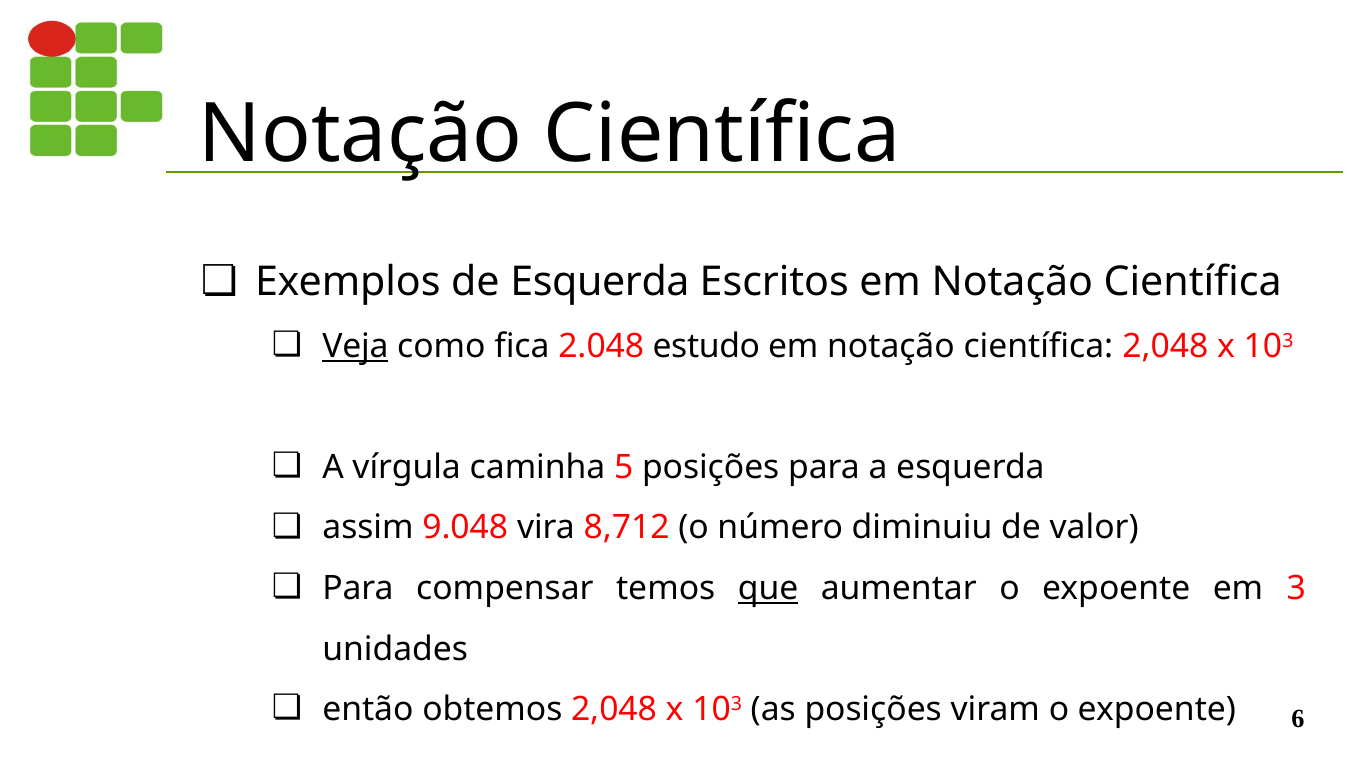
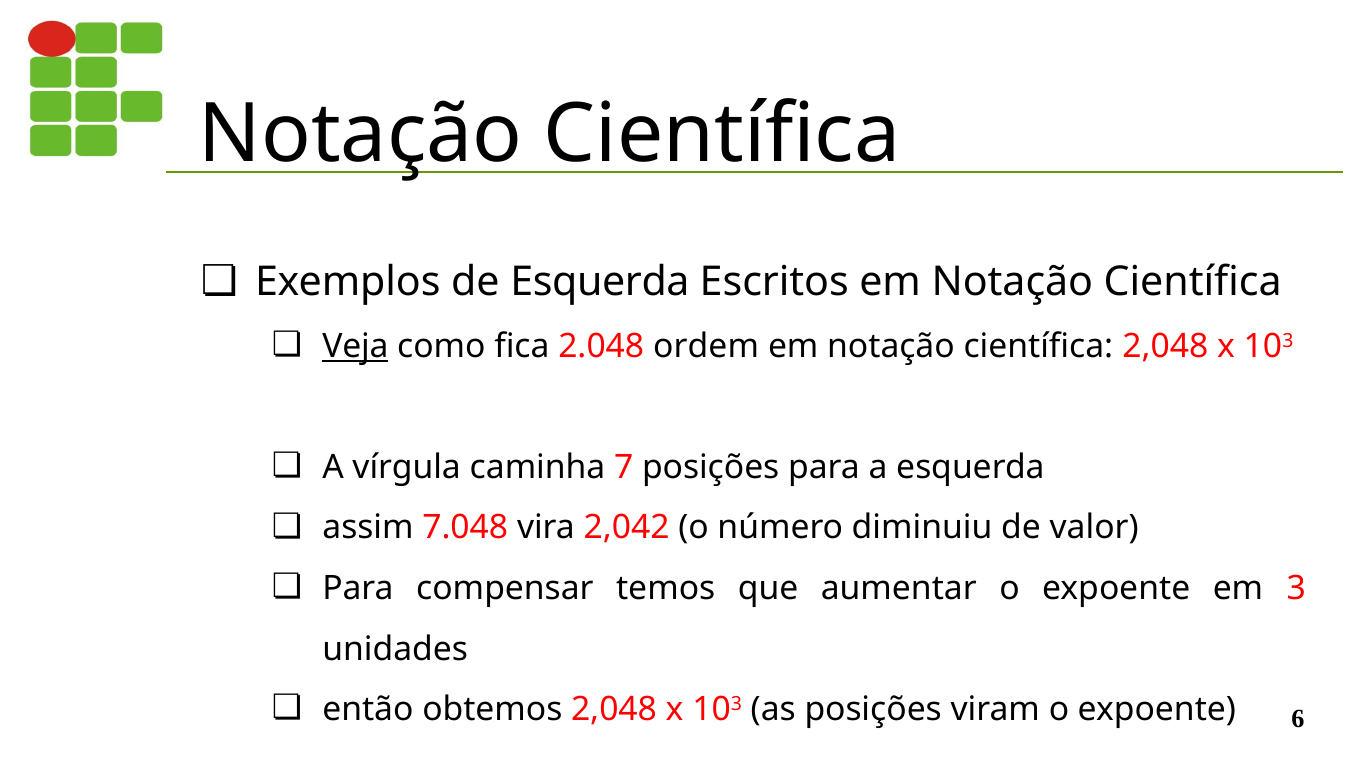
estudo: estudo -> ordem
5: 5 -> 7
9.048: 9.048 -> 7.048
8,712: 8,712 -> 2,042
que underline: present -> none
